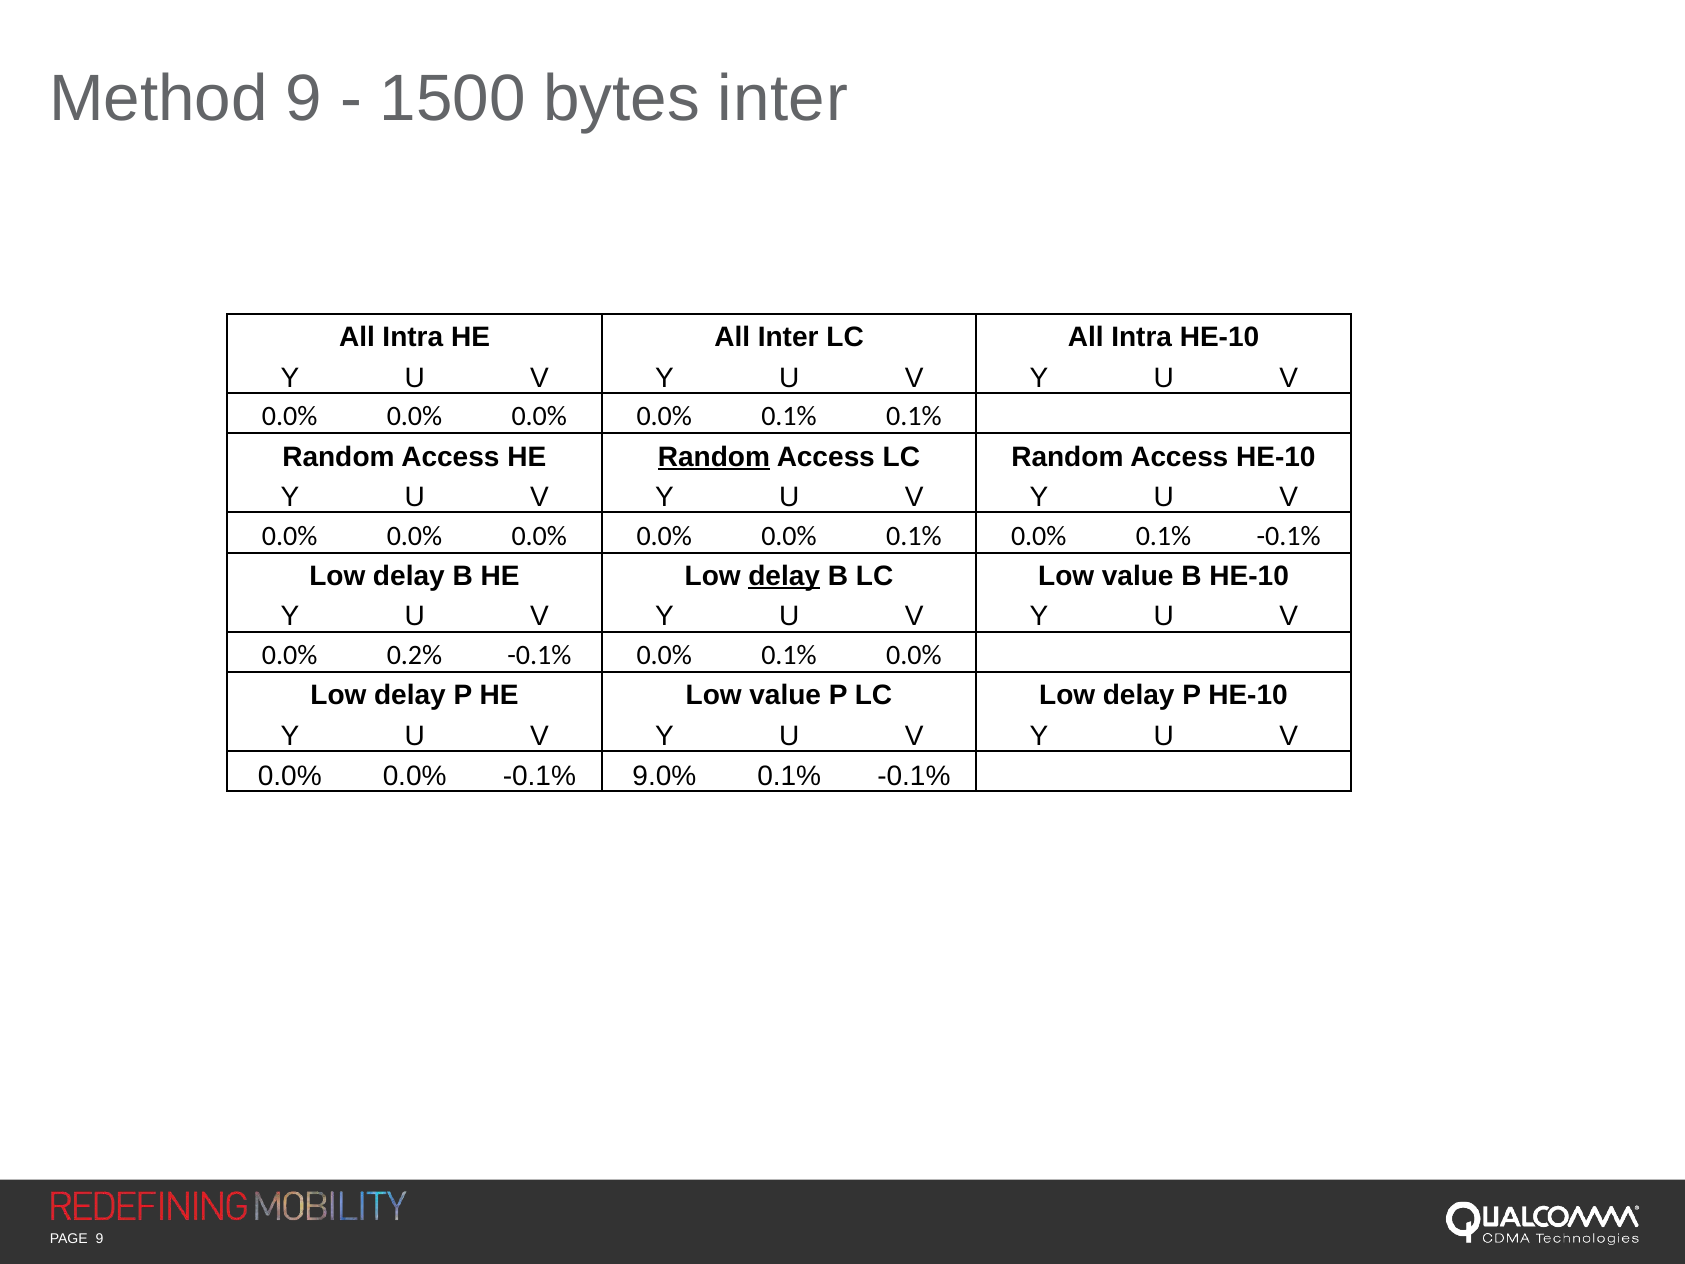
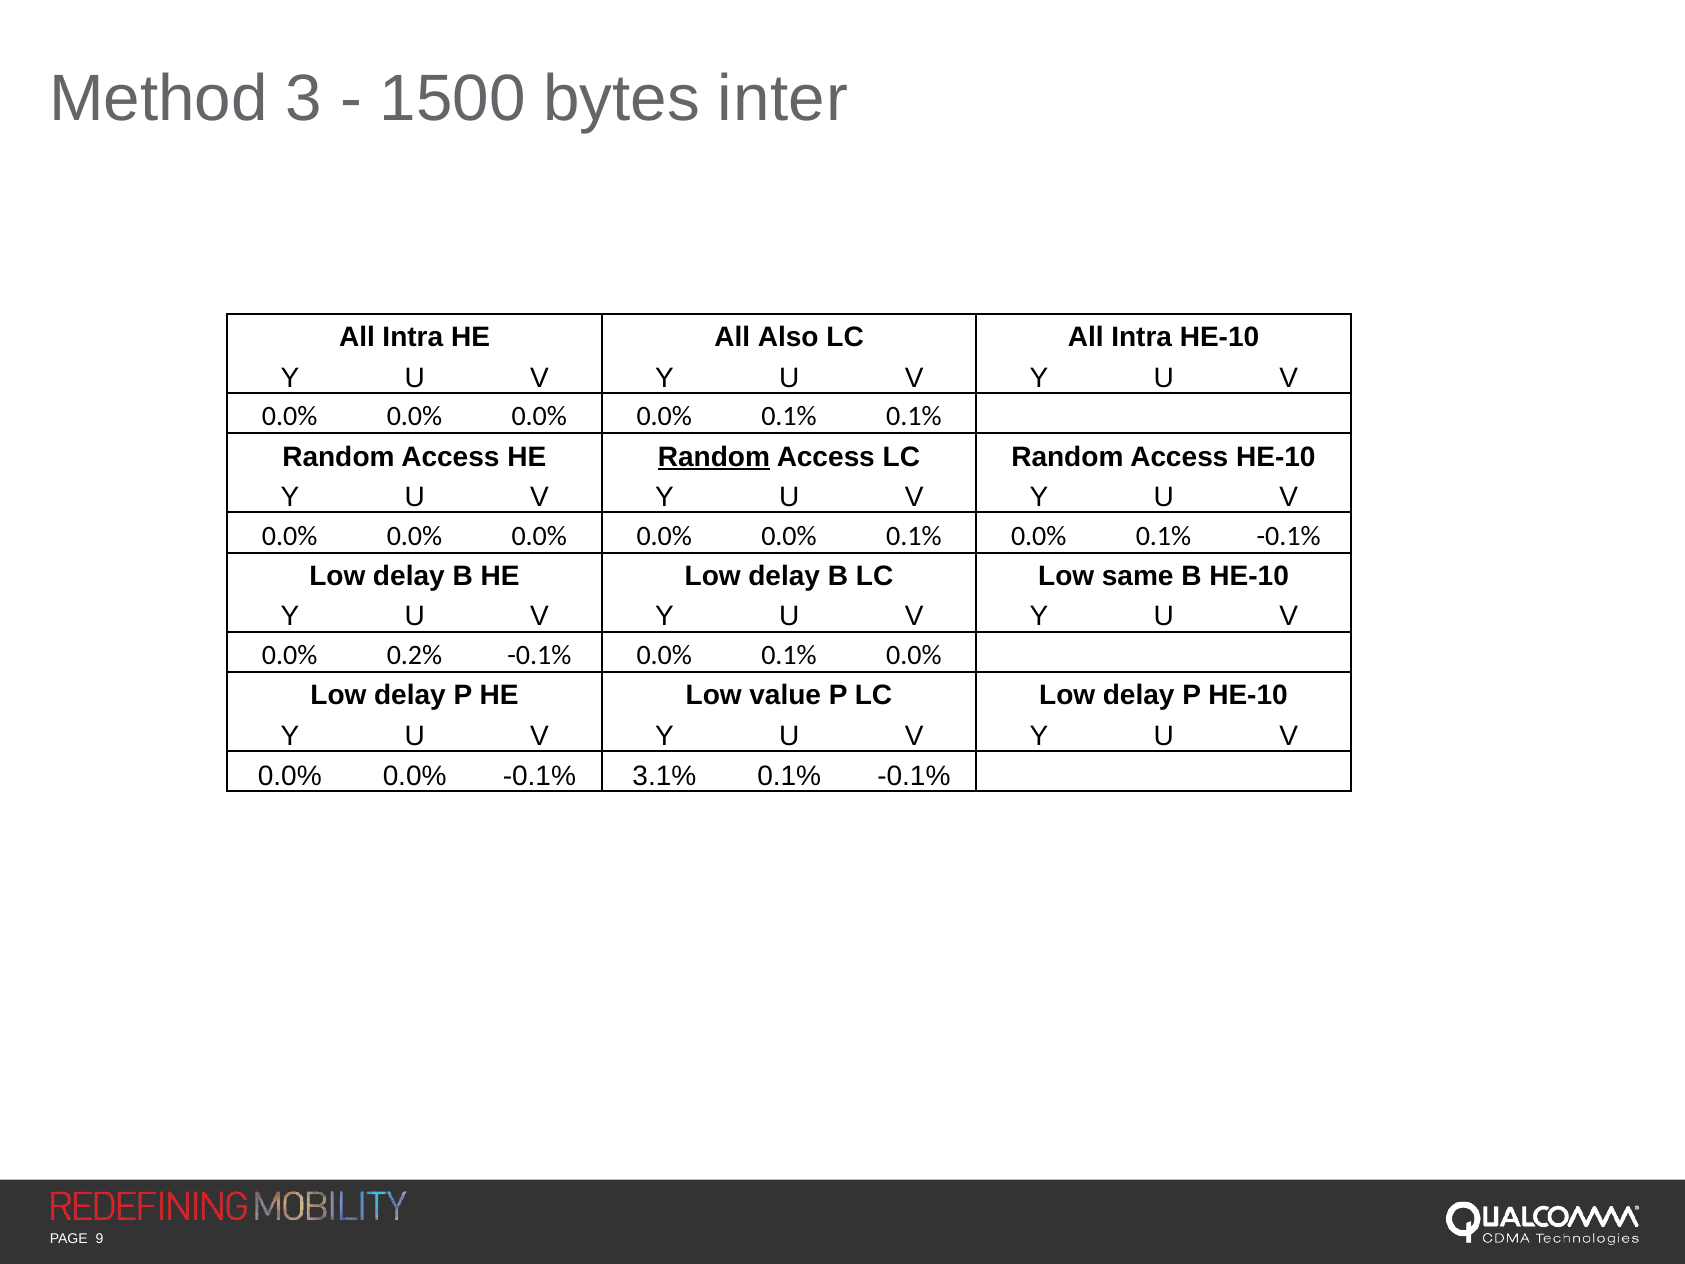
Method 9: 9 -> 3
All Inter: Inter -> Also
delay at (784, 576) underline: present -> none
LC Low value: value -> same
9.0%: 9.0% -> 3.1%
